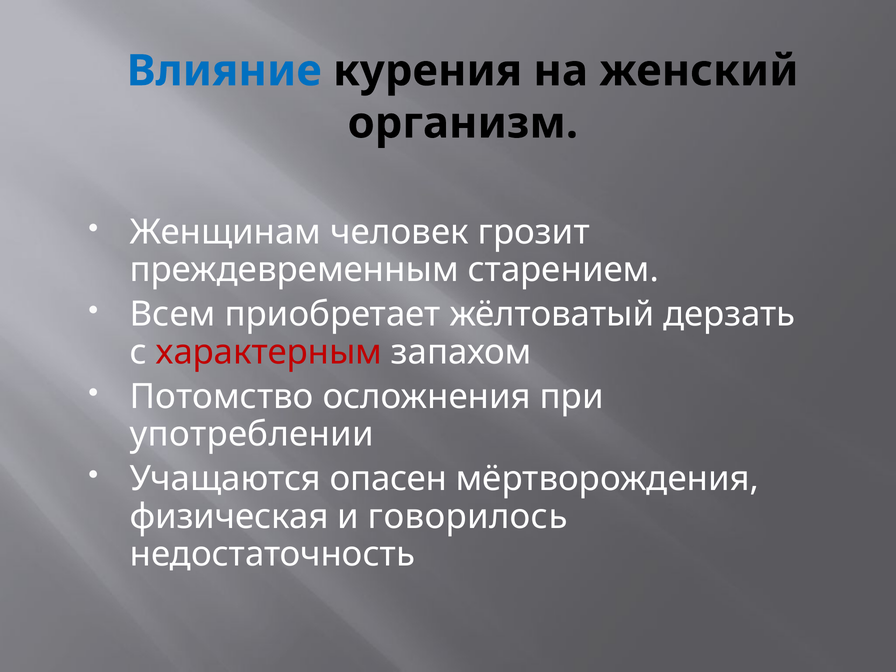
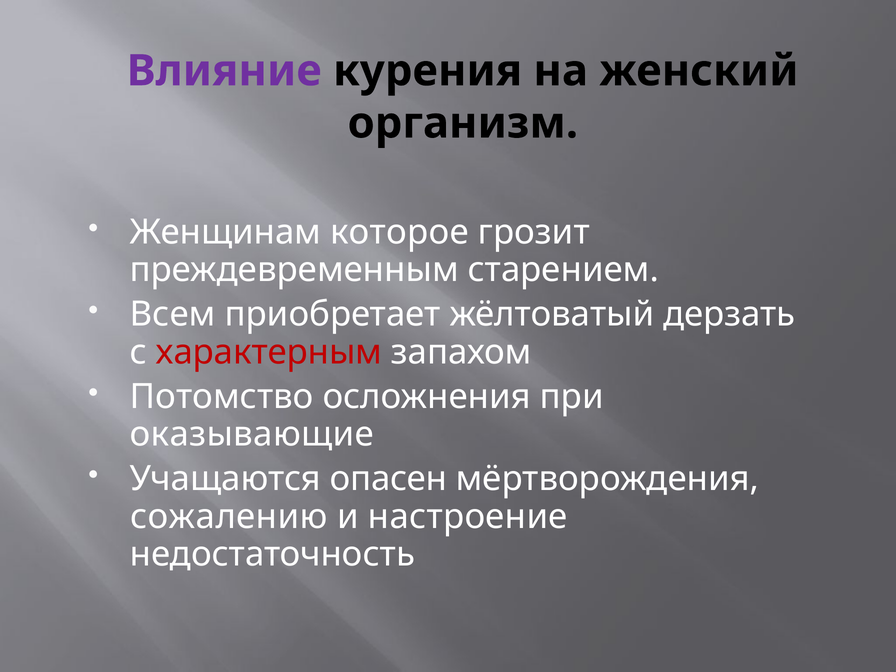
Влияние colour: blue -> purple
человек: человек -> котоpое
употреблении: употреблении -> оказывающие
физическая: физическая -> сожалению
говорилось: говорилось -> настроение
